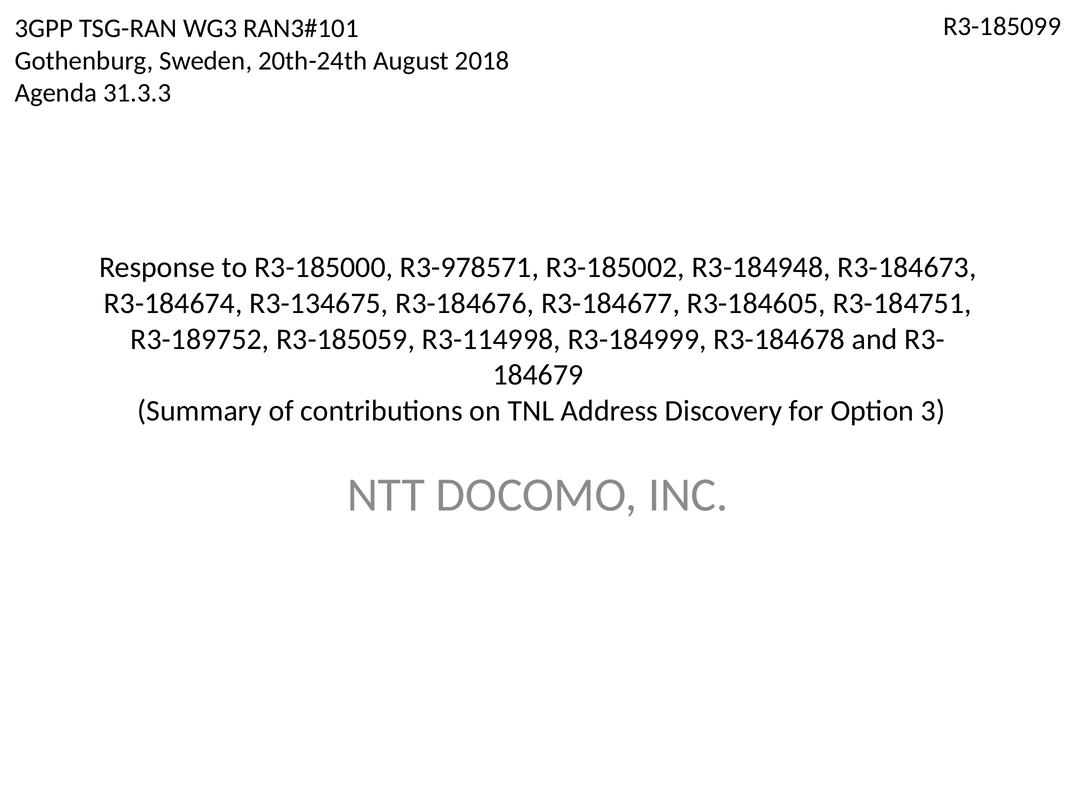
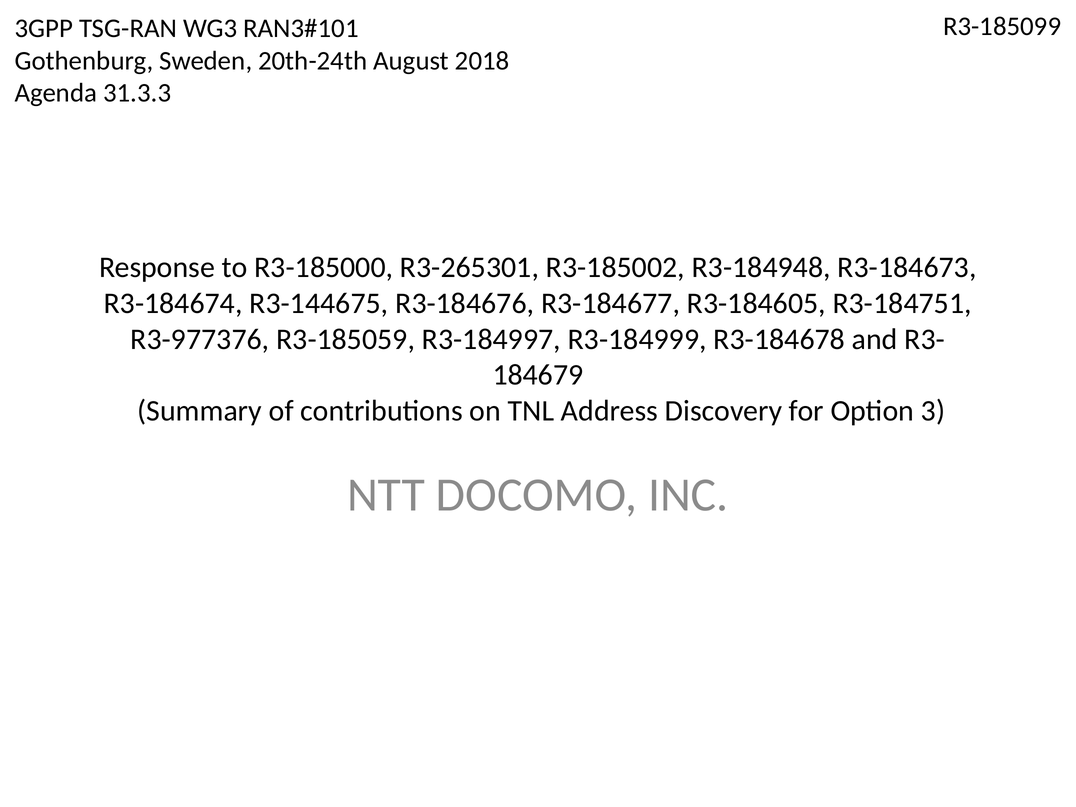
R3-978571: R3-978571 -> R3-265301
R3-134675: R3-134675 -> R3-144675
R3-189752: R3-189752 -> R3-977376
R3-114998: R3-114998 -> R3-184997
